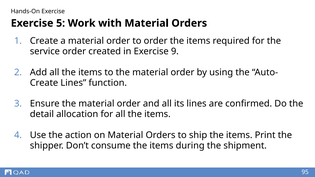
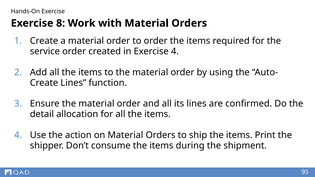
5: 5 -> 8
Exercise 9: 9 -> 4
